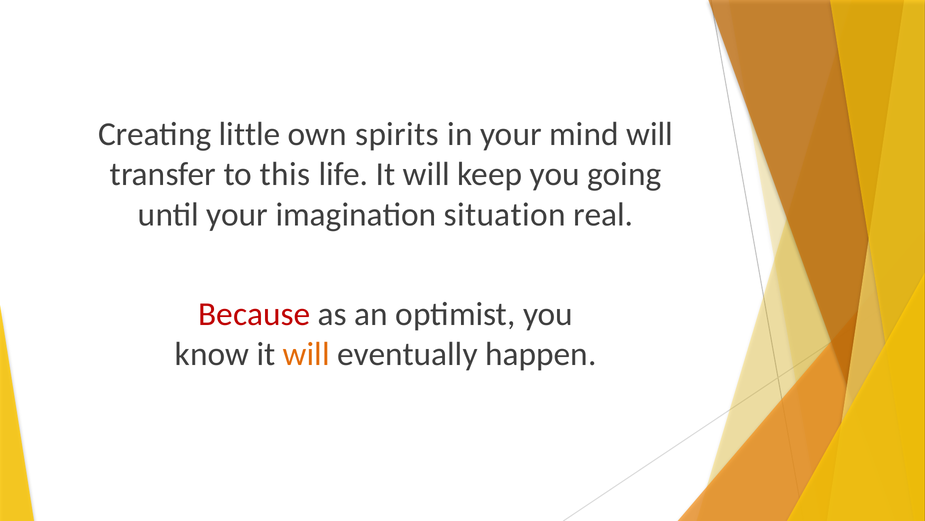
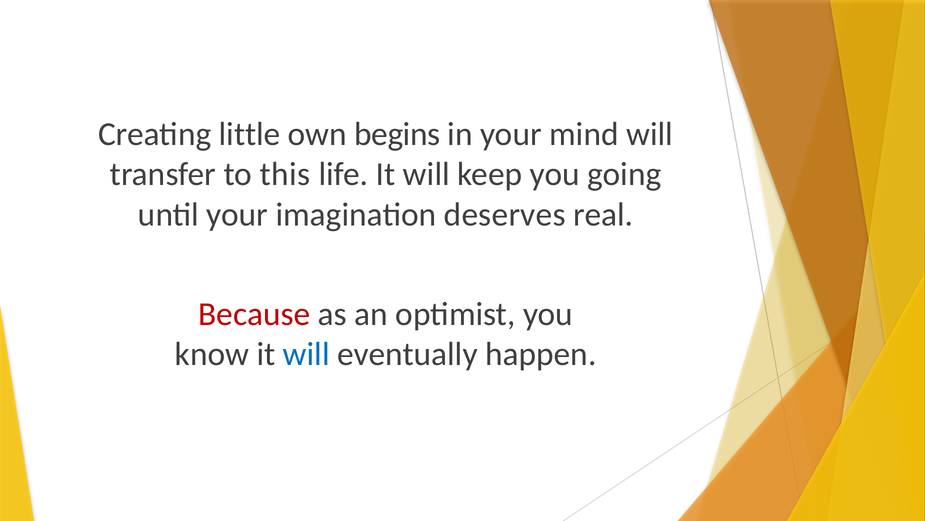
spirits: spirits -> begins
situation: situation -> deserves
will at (306, 354) colour: orange -> blue
